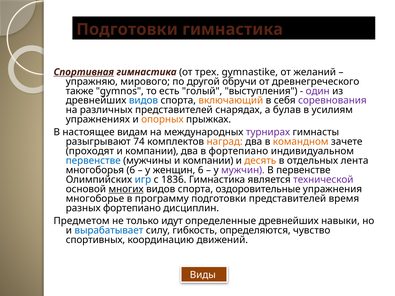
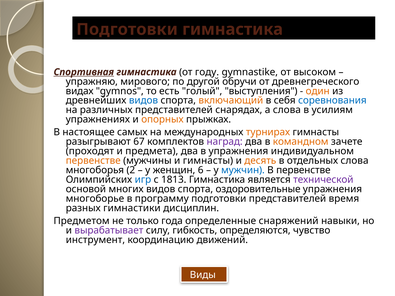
трех: трех -> году
желаний: желаний -> высоком
также: также -> видах
один colour: purple -> orange
соревнования colour: purple -> blue
а булав: булав -> слова
видам: видам -> самых
турнирах colour: purple -> orange
74: 74 -> 67
наград colour: orange -> purple
компании at (152, 151): компании -> предмета
в фортепиано: фортепиано -> упражнения
первенстве at (93, 161) colour: blue -> orange
мужчины и компании: компании -> гимнасты
отдельных лента: лента -> слова
многоборья 6: 6 -> 2
мужчин colour: purple -> blue
1836: 1836 -> 1813
многих underline: present -> none
разных фортепиано: фортепиано -> гимнастики
идут: идут -> года
определенные древнейших: древнейших -> снаряжений
вырабатывает colour: blue -> purple
спортивных: спортивных -> инструмент
